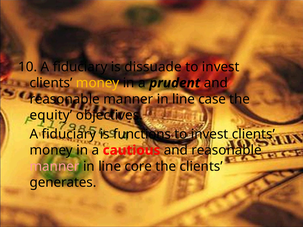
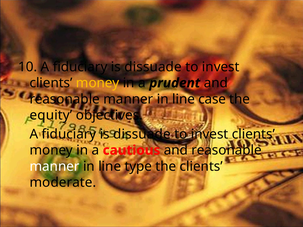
functions at (142, 134): functions -> dissuade
manner at (55, 167) colour: pink -> white
core: core -> type
generates: generates -> moderate
